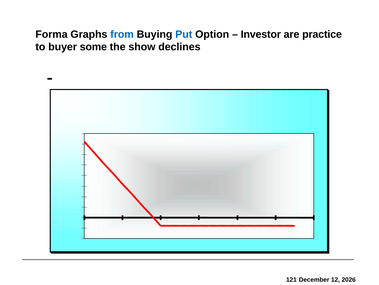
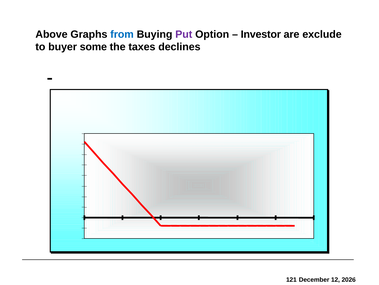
Forma: Forma -> Above
Put colour: blue -> purple
practice: practice -> exclude
show: show -> taxes
